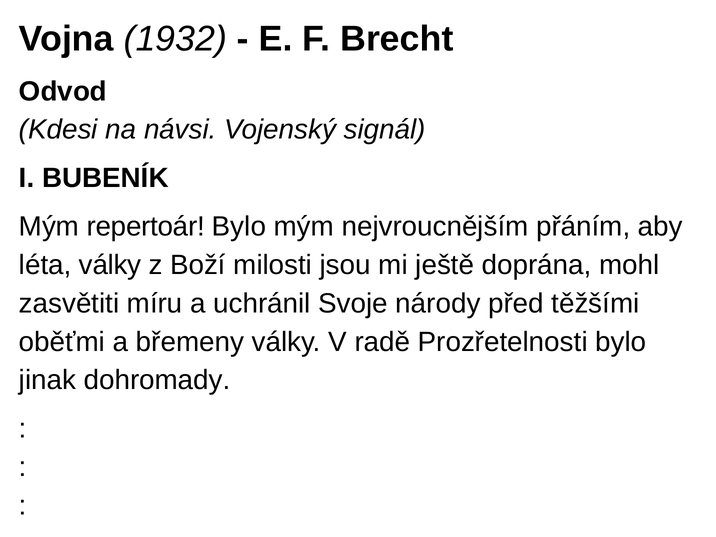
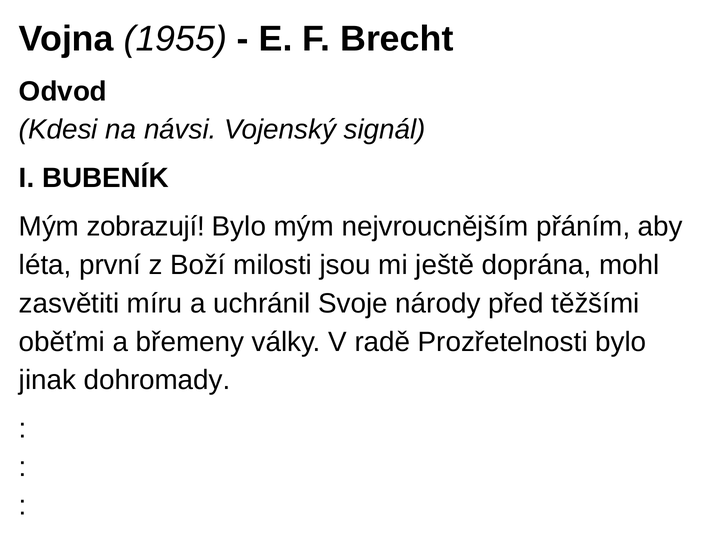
1932: 1932 -> 1955
repertoár: repertoár -> zobrazují
léta války: války -> první
